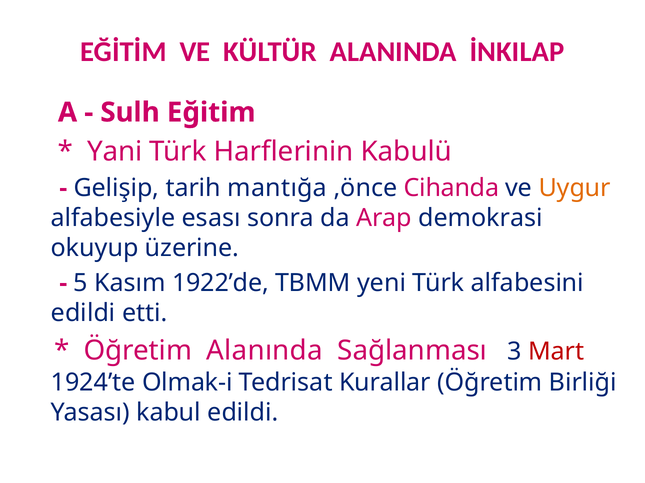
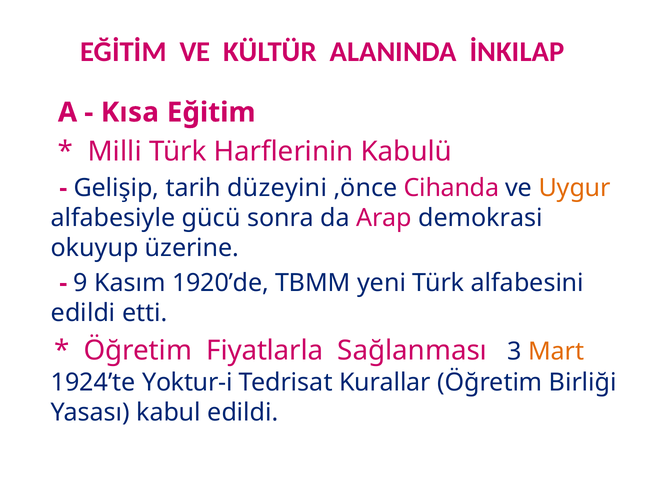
Sulh: Sulh -> Kısa
Yani: Yani -> Milli
mantığa: mantığa -> düzeyini
esası: esası -> gücü
5: 5 -> 9
1922’de: 1922’de -> 1920’de
Alanında: Alanında -> Fiyatlarla
Mart colour: red -> orange
Olmak-i: Olmak-i -> Yoktur-i
